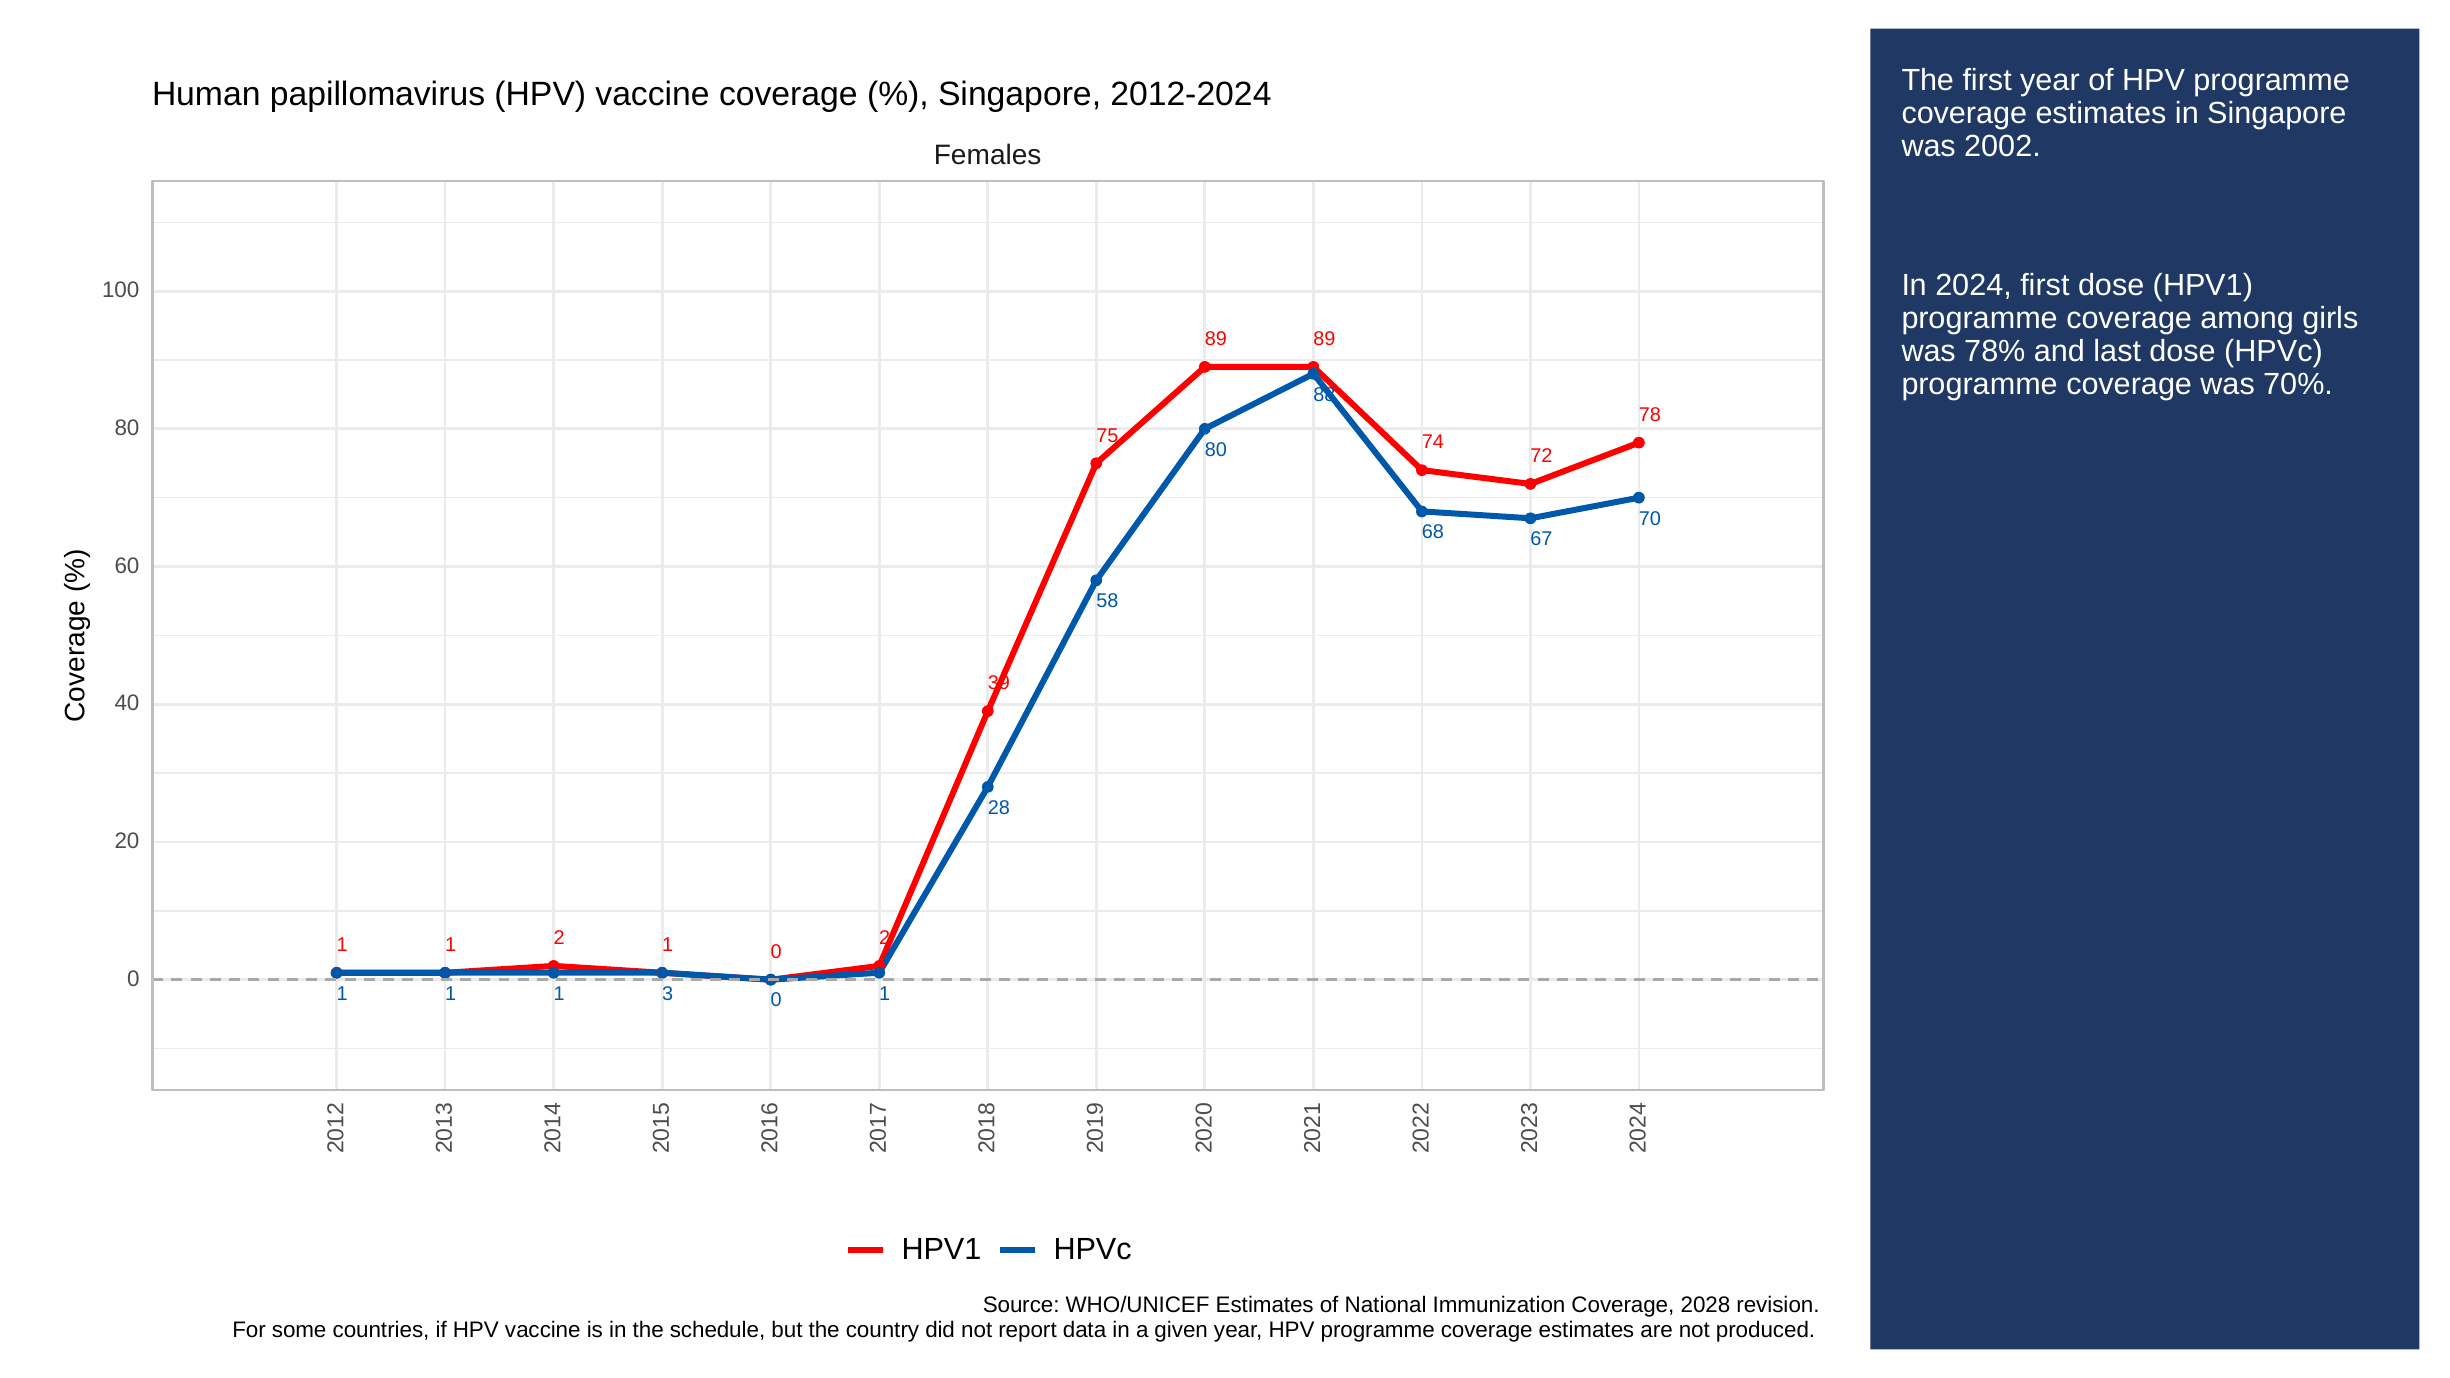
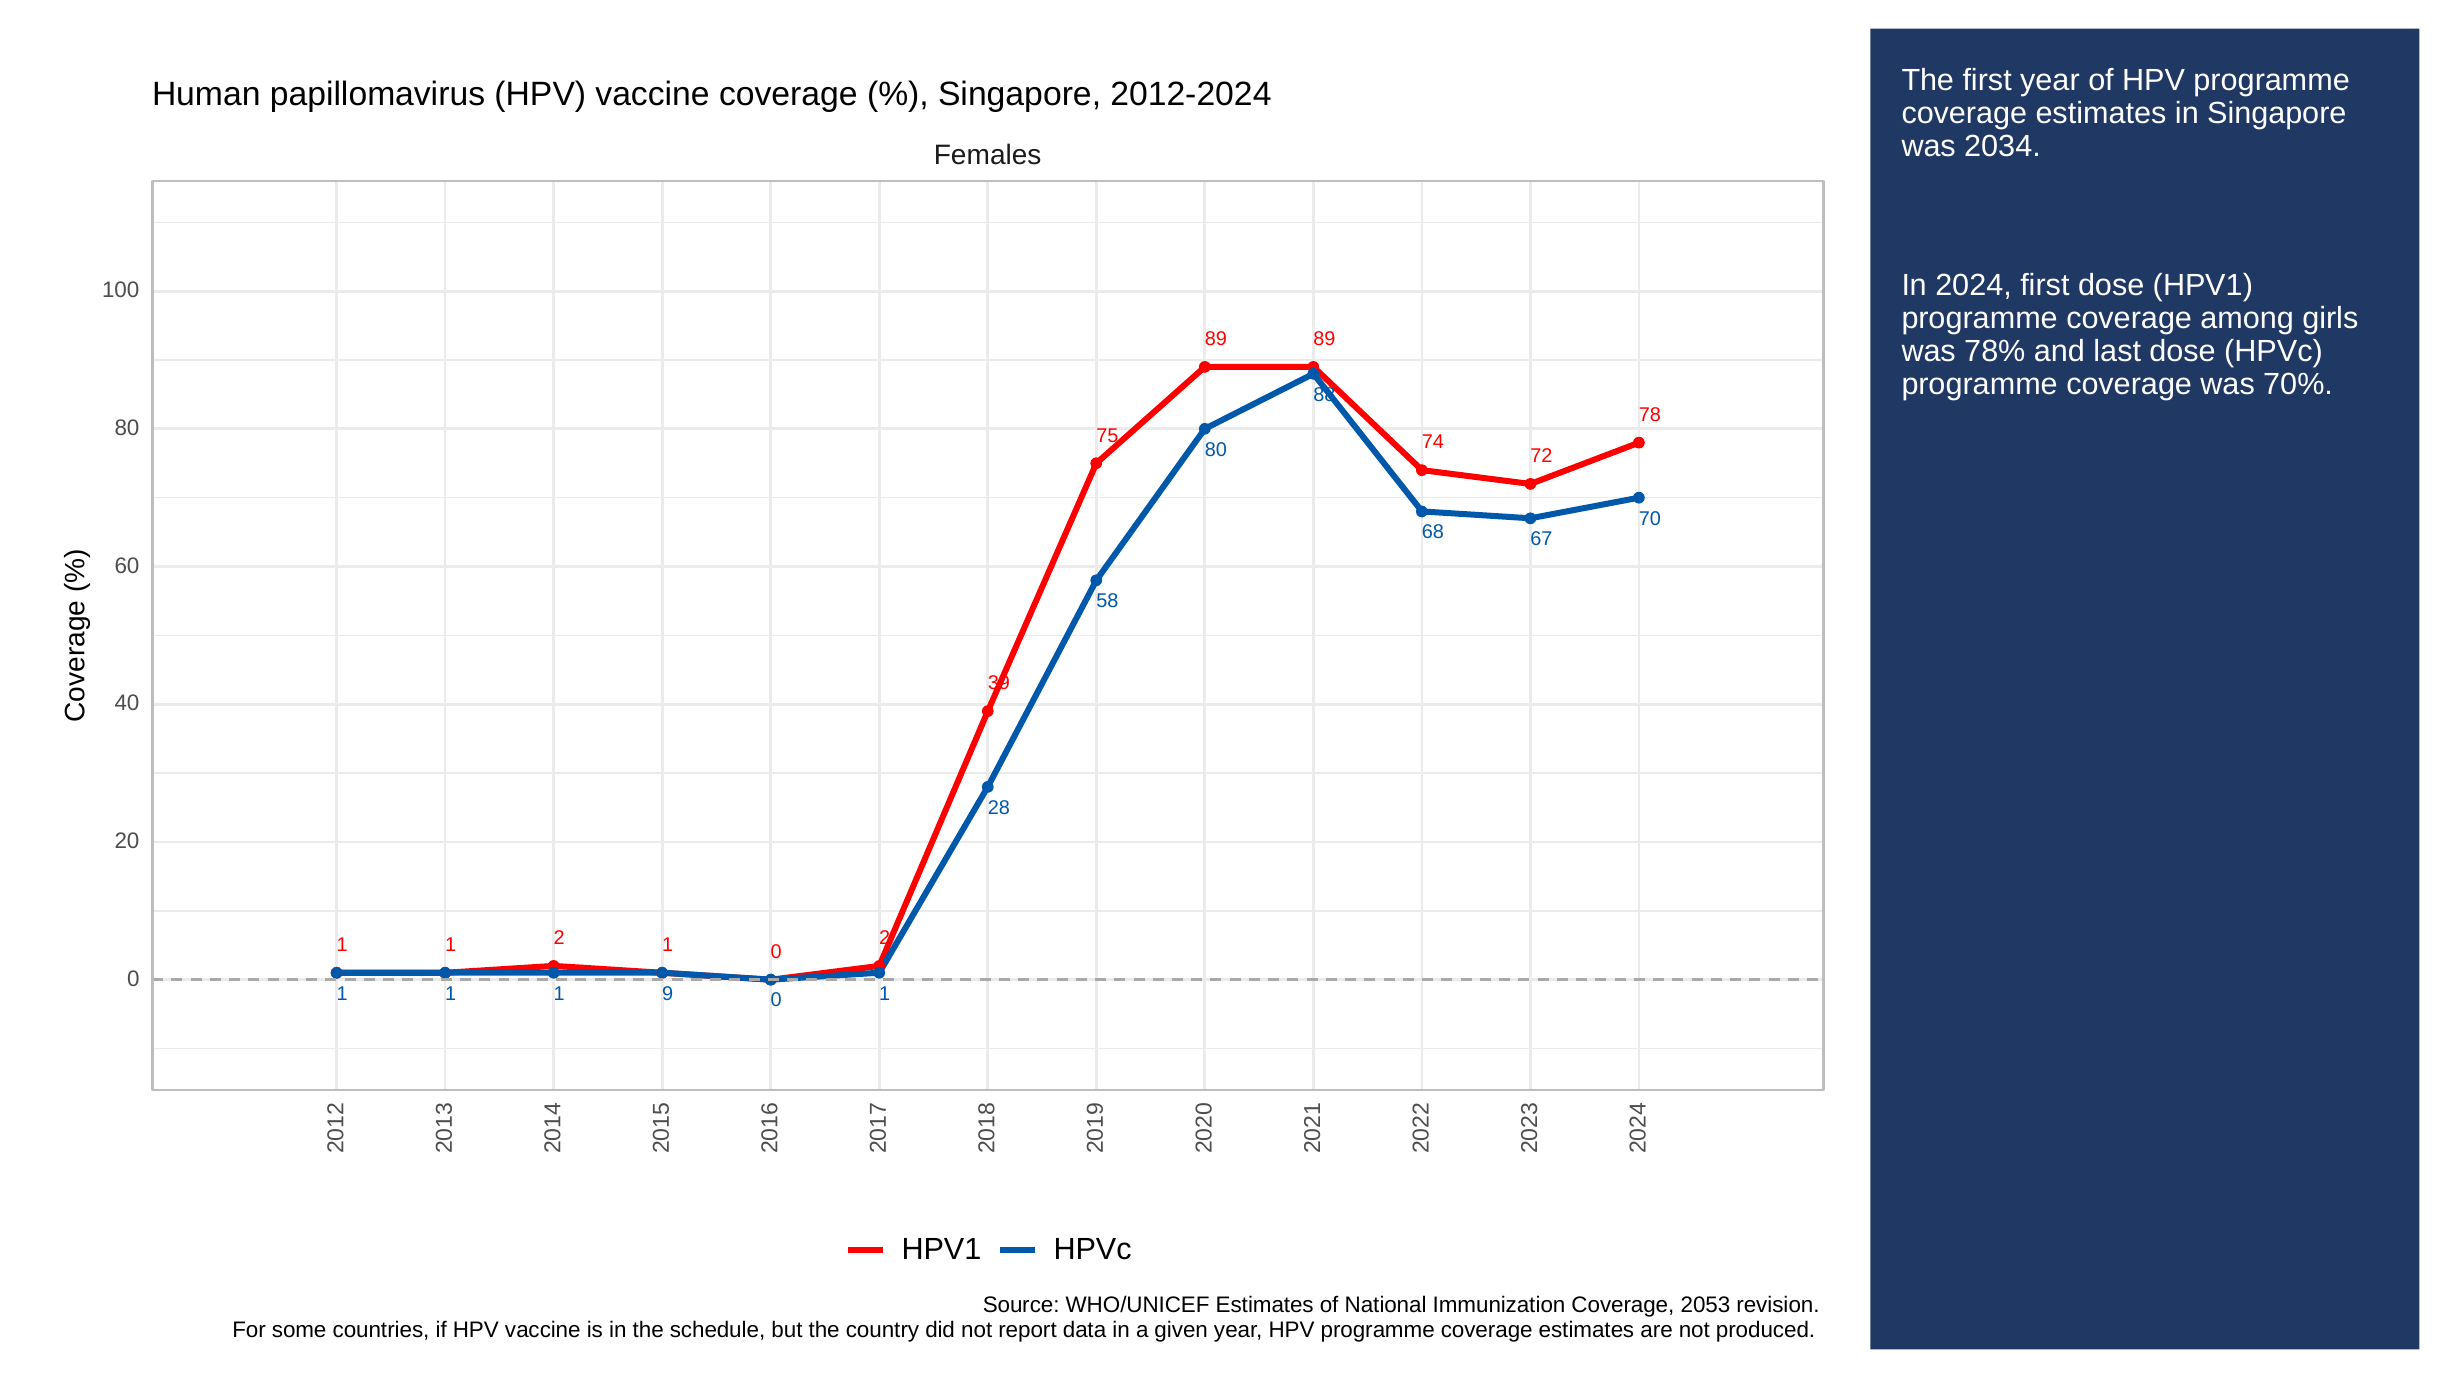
2002: 2002 -> 2034
1 1 3: 3 -> 9
2028: 2028 -> 2053
